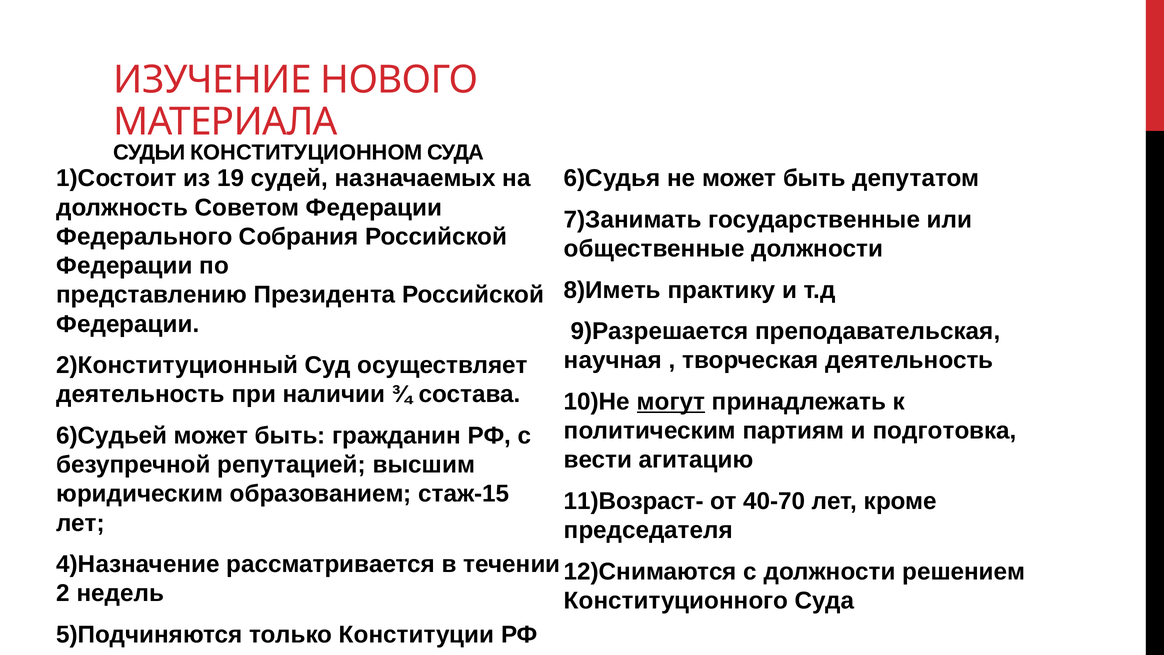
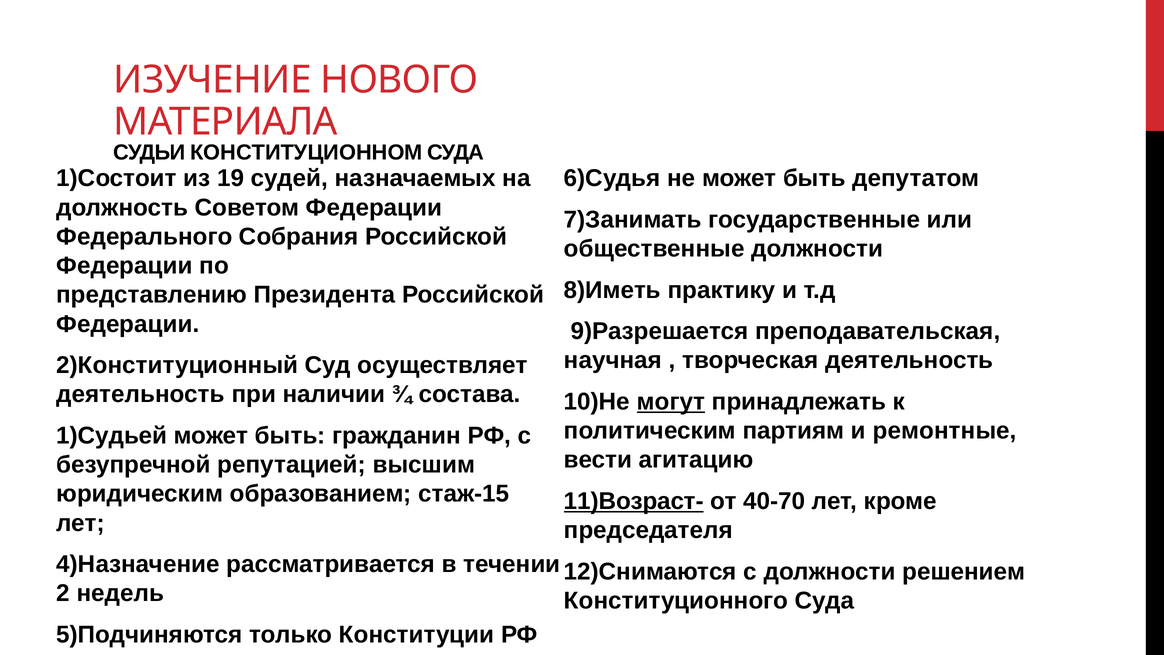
подготовка: подготовка -> ремонтные
6)Судьей: 6)Судьей -> 1)Судьей
11)Возраст- underline: none -> present
